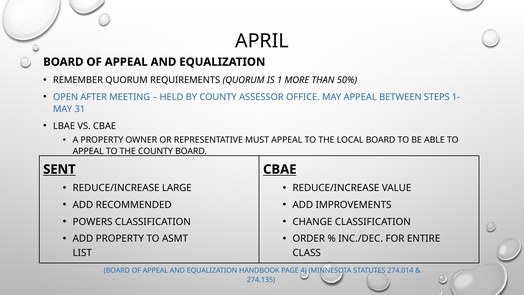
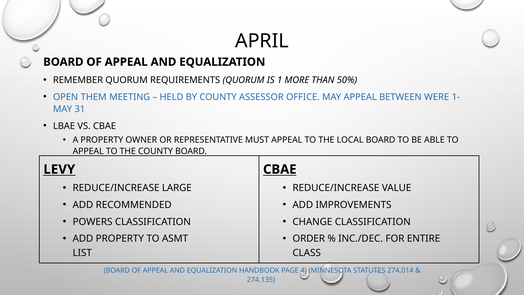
AFTER: AFTER -> THEM
STEPS: STEPS -> WERE
SENT: SENT -> LEVY
